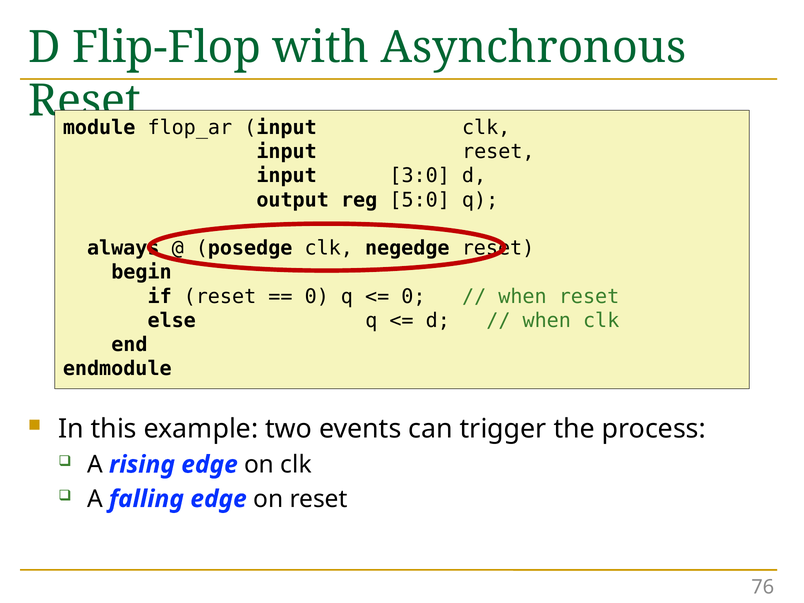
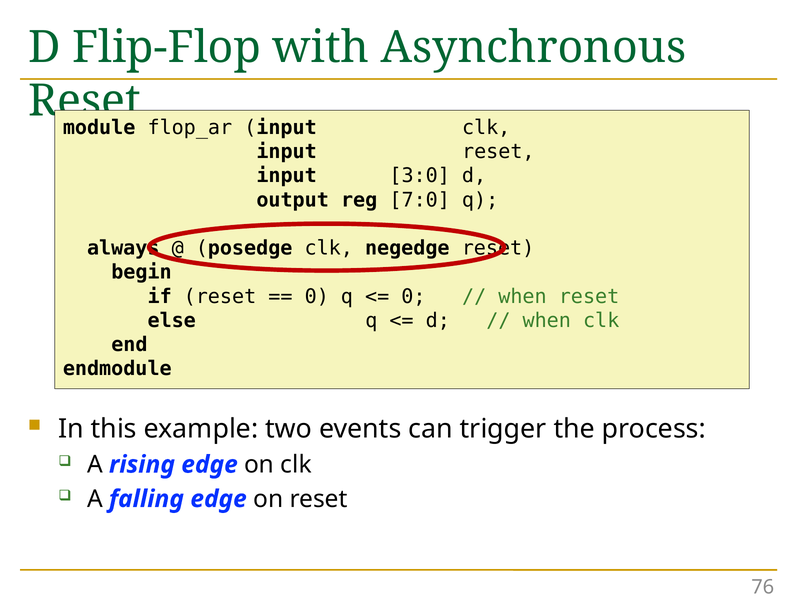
5:0: 5:0 -> 7:0
